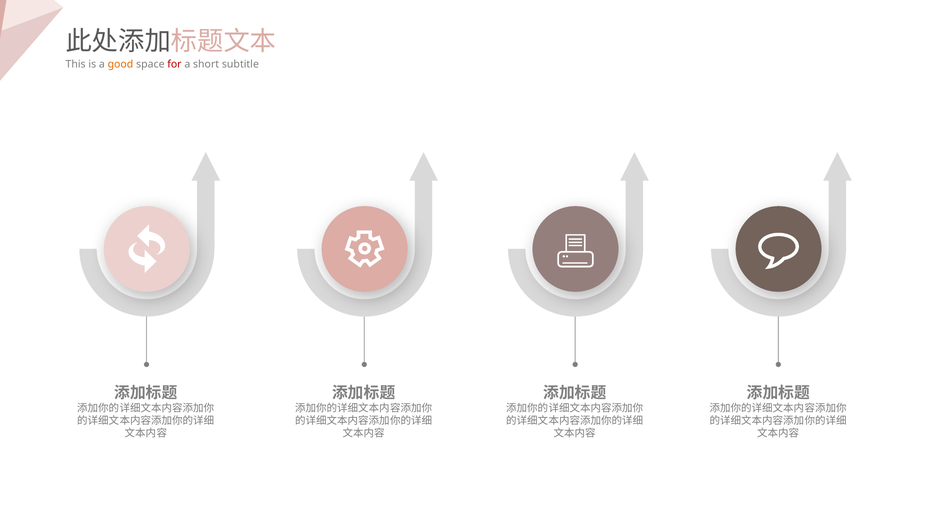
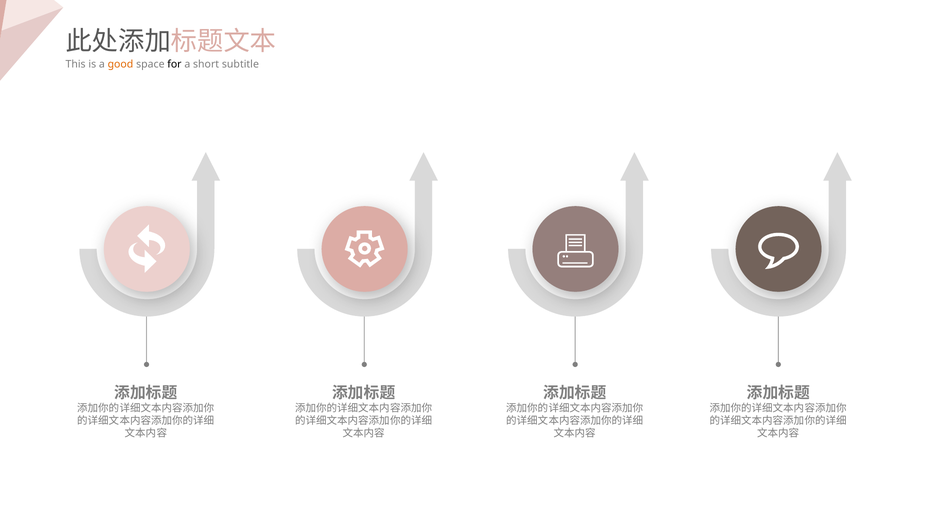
for colour: red -> black
